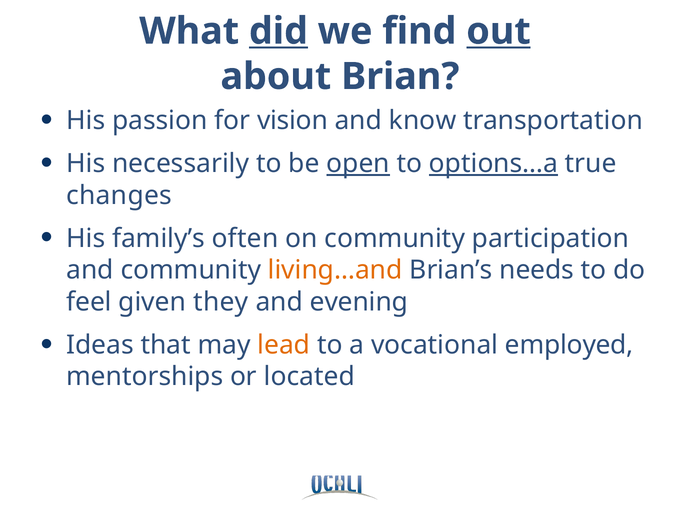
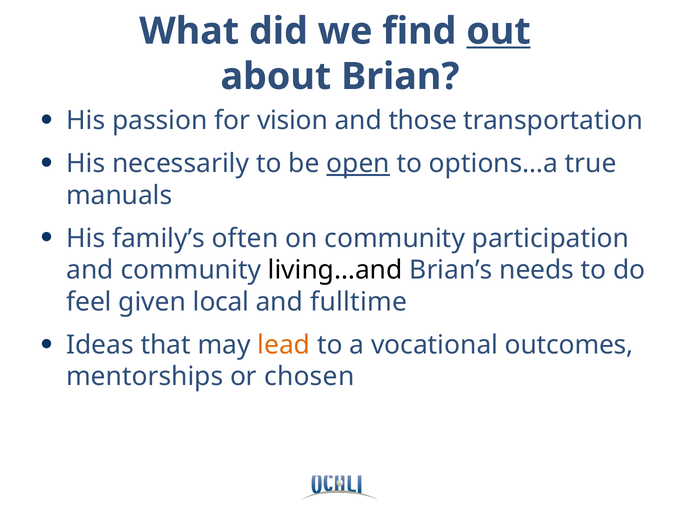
did underline: present -> none
know: know -> those
options…a underline: present -> none
changes: changes -> manuals
living…and colour: orange -> black
they: they -> local
evening: evening -> fulltime
employed: employed -> outcomes
located: located -> chosen
